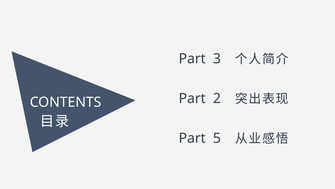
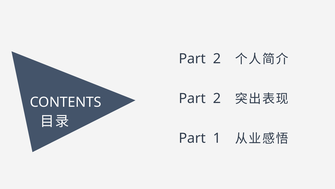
3 at (217, 59): 3 -> 2
5: 5 -> 1
